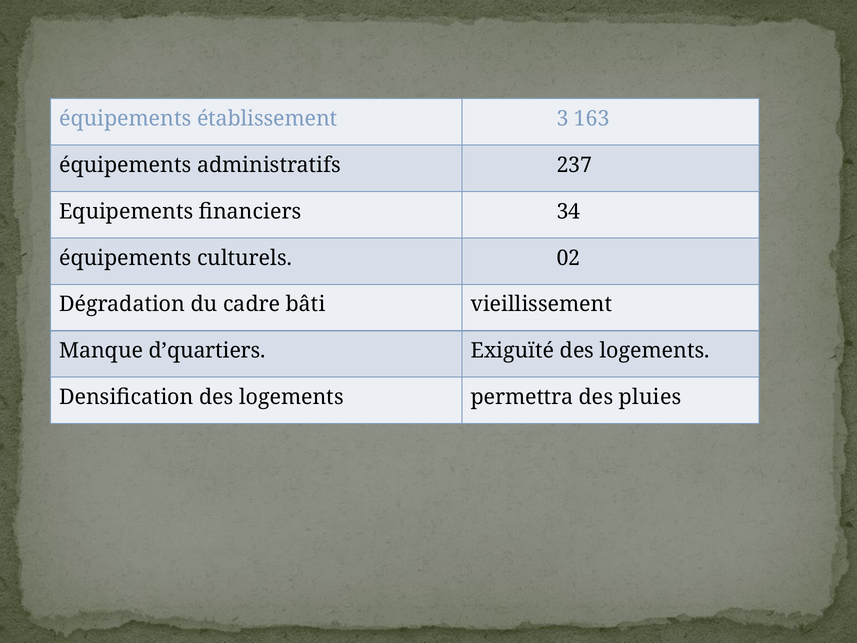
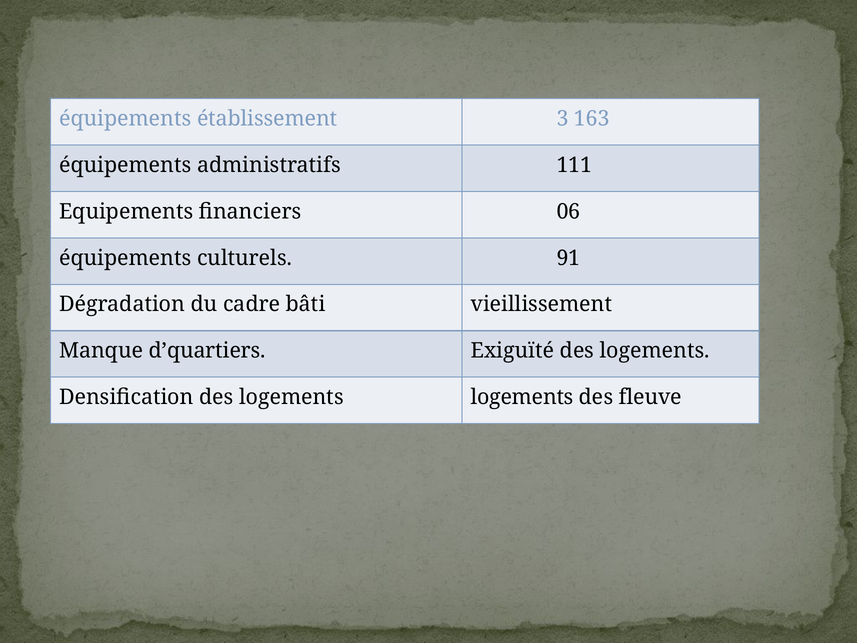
237: 237 -> 111
34: 34 -> 06
02: 02 -> 91
logements permettra: permettra -> logements
pluies: pluies -> fleuve
